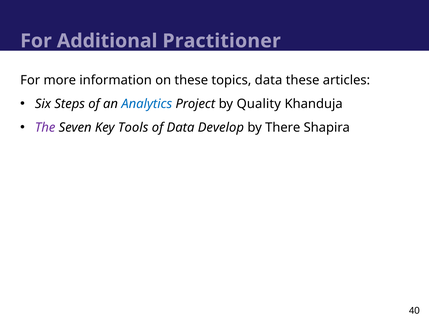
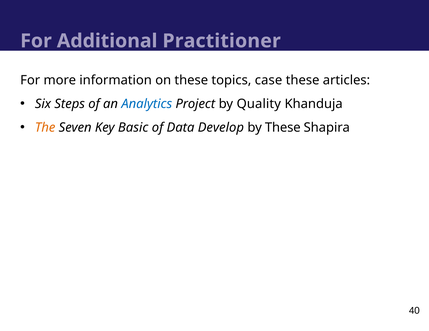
topics data: data -> case
The colour: purple -> orange
Tools: Tools -> Basic
by There: There -> These
